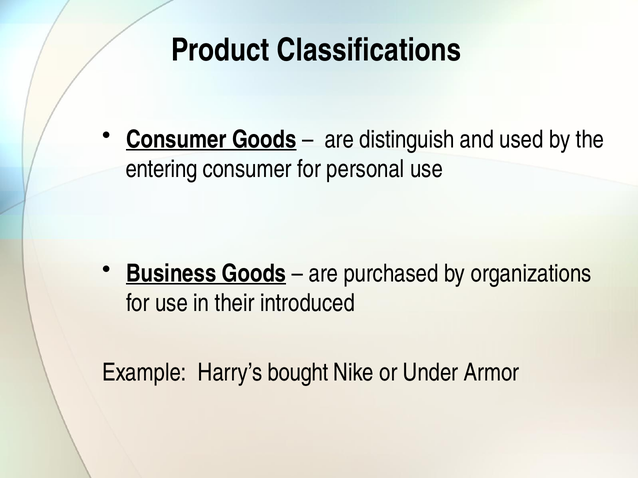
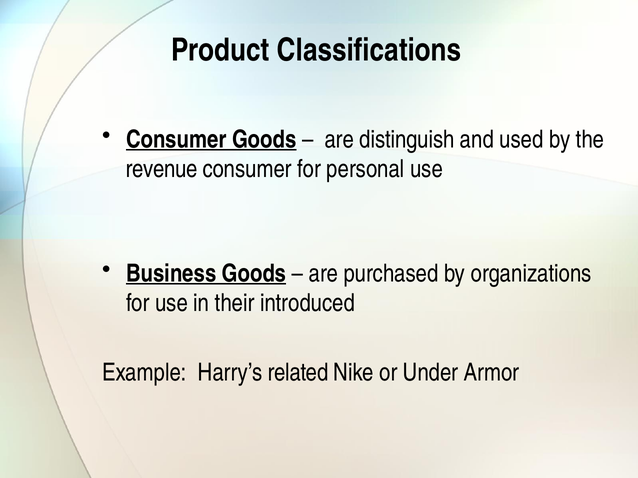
entering: entering -> revenue
bought: bought -> related
